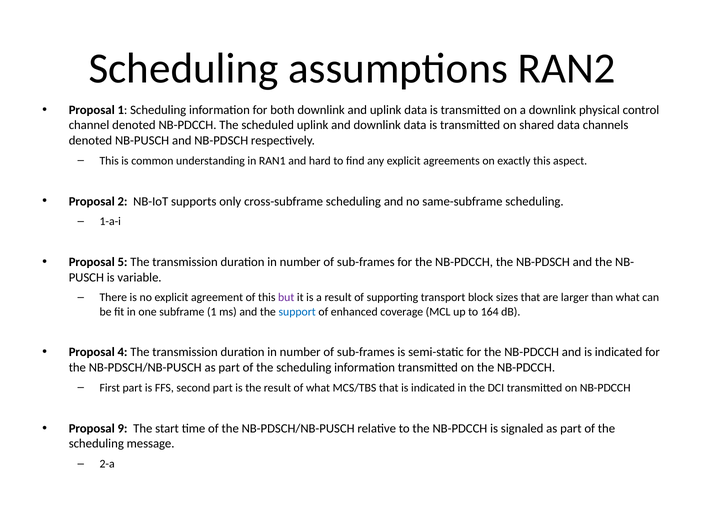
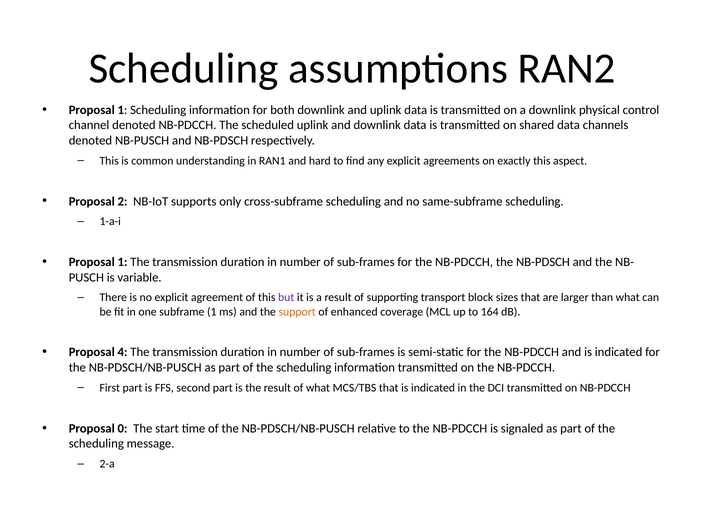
5 at (122, 262): 5 -> 1
support colour: blue -> orange
9: 9 -> 0
